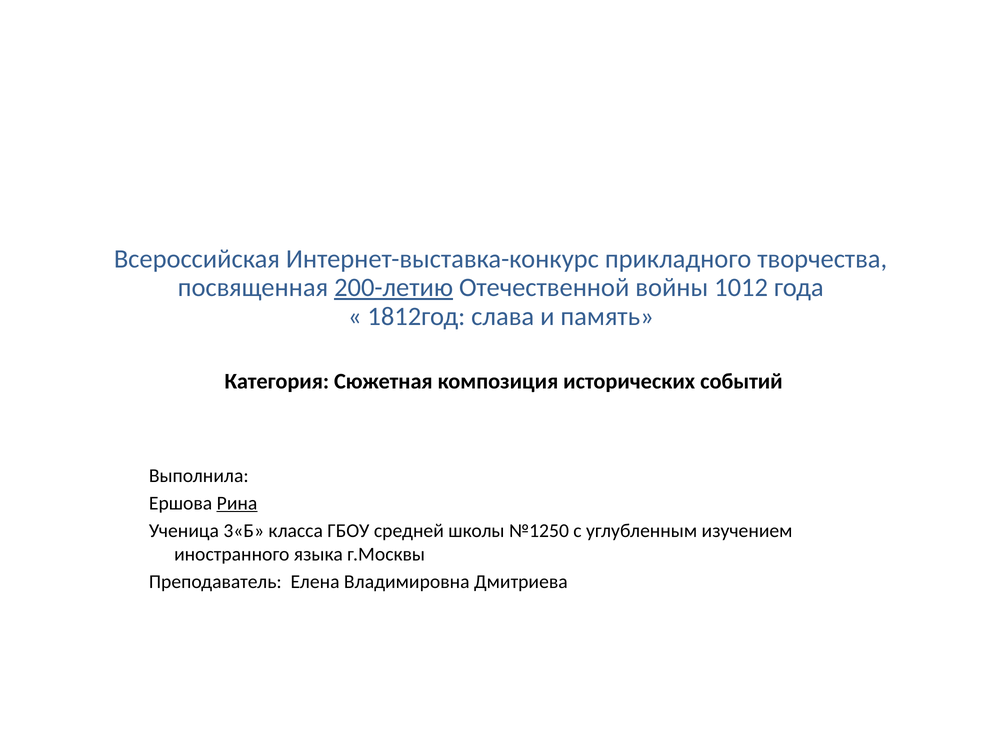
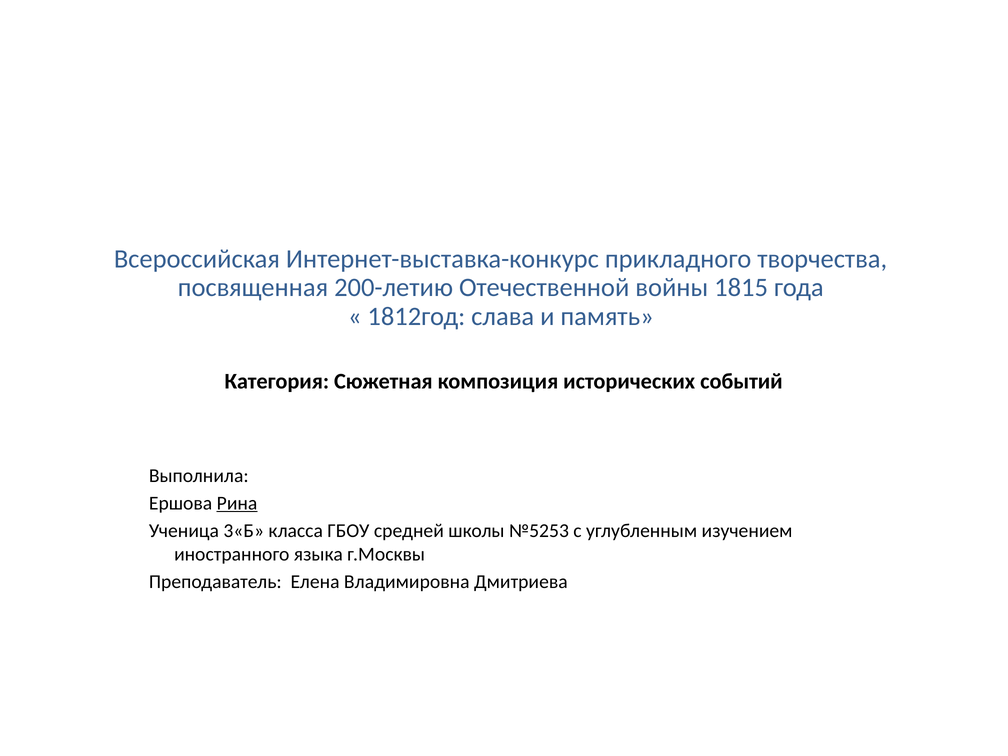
200-летию underline: present -> none
1012: 1012 -> 1815
№1250: №1250 -> №5253
